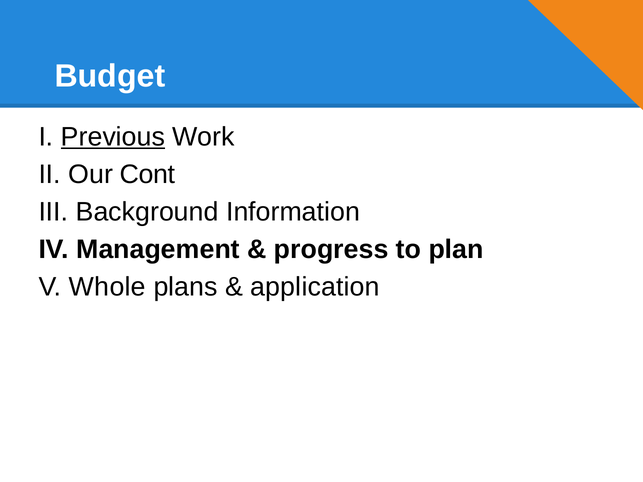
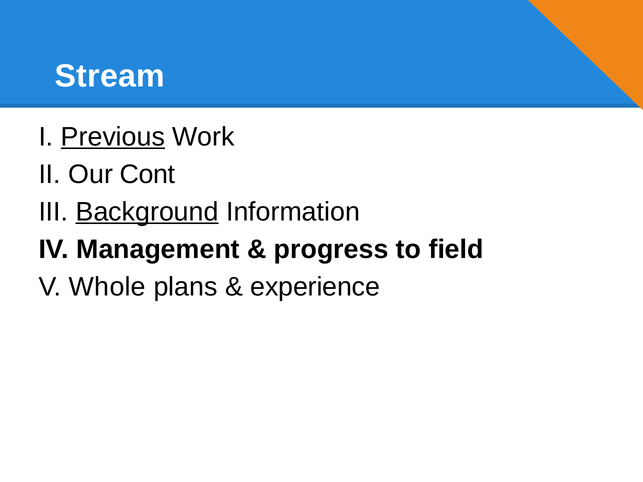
Budget: Budget -> Stream
Background underline: none -> present
plan: plan -> field
application: application -> experience
